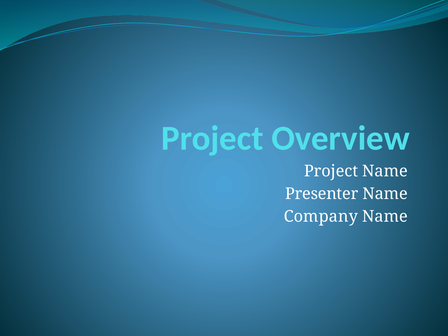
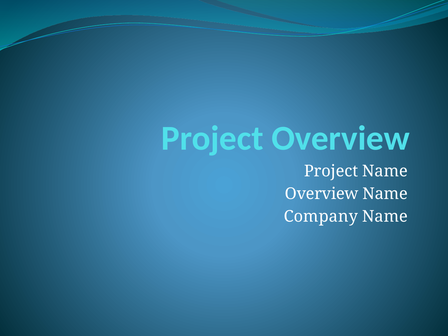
Presenter at (322, 194): Presenter -> Overview
